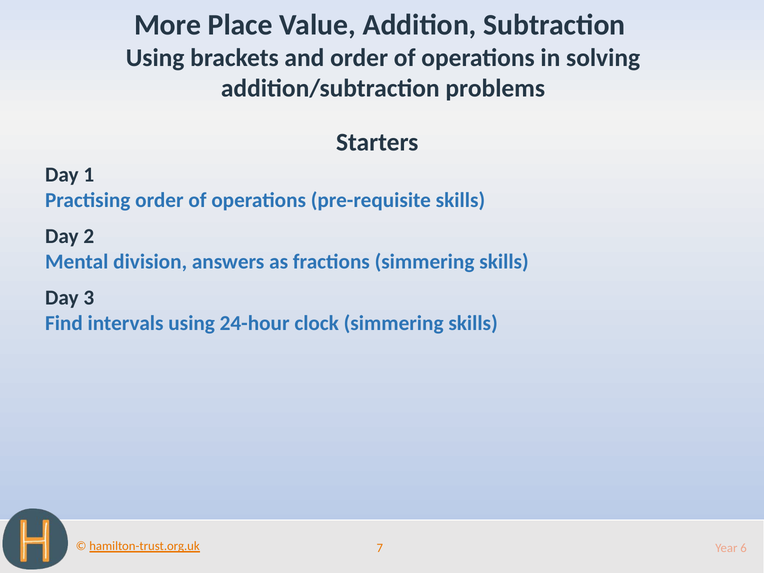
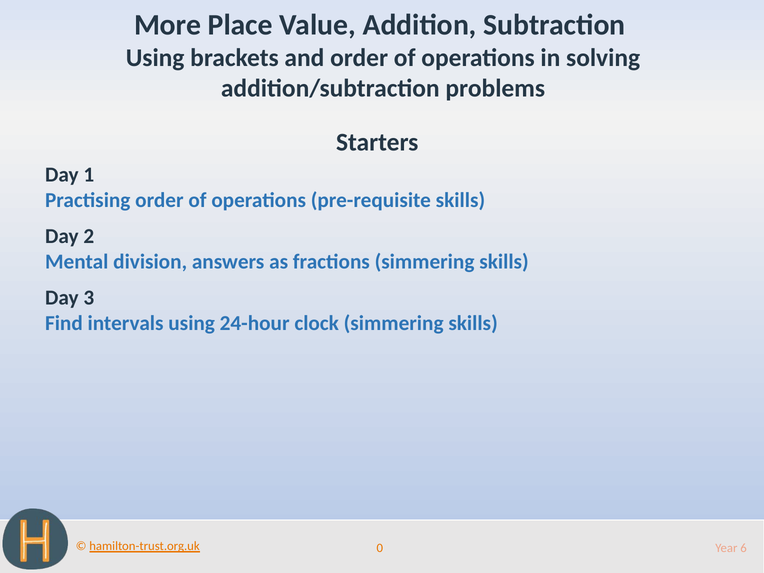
7: 7 -> 0
